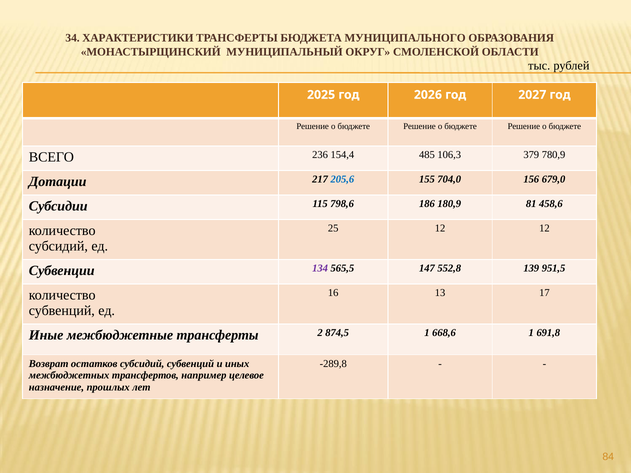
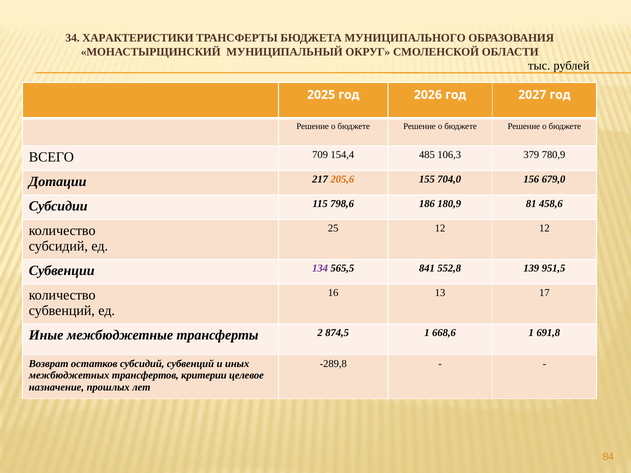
236: 236 -> 709
205,6 colour: blue -> orange
147: 147 -> 841
например: например -> критерии
